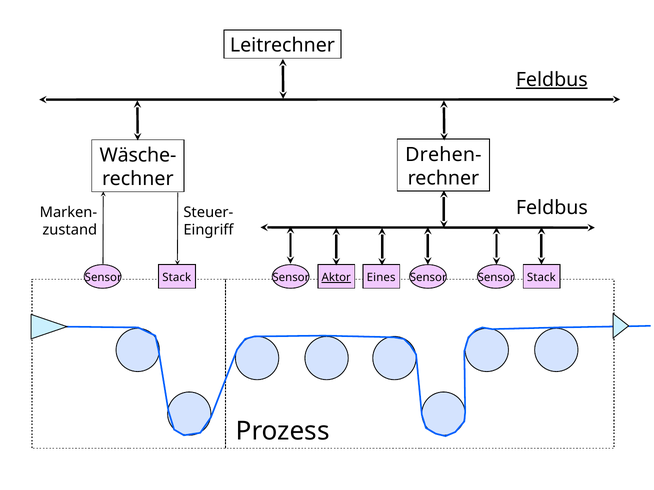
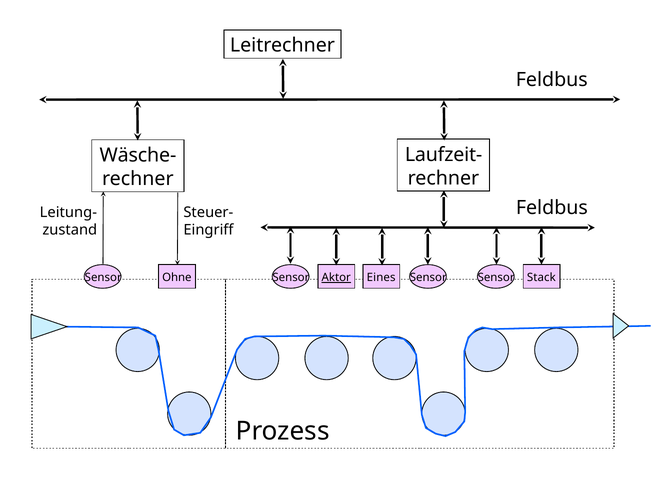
Feldbus at (552, 80) underline: present -> none
Drehen-: Drehen- -> Laufzeit-
Marken-: Marken- -> Leitung-
Stack at (177, 278): Stack -> Ohne
